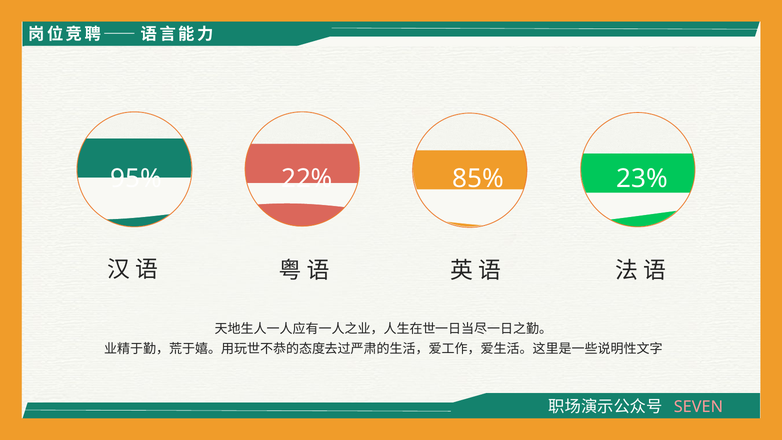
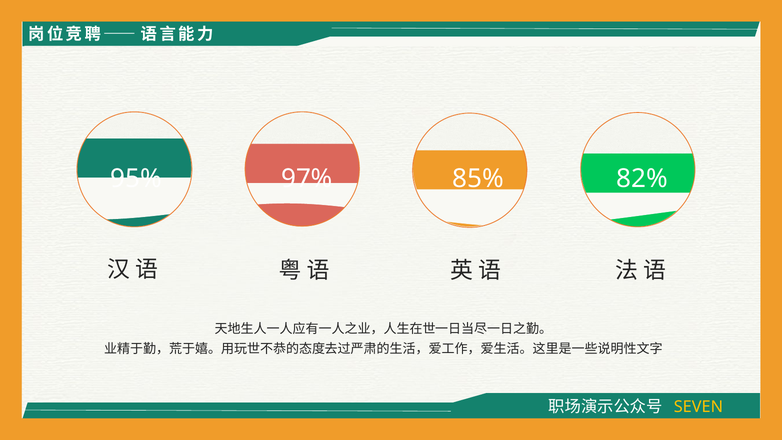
22%: 22% -> 97%
23%: 23% -> 82%
SEVEN colour: pink -> yellow
